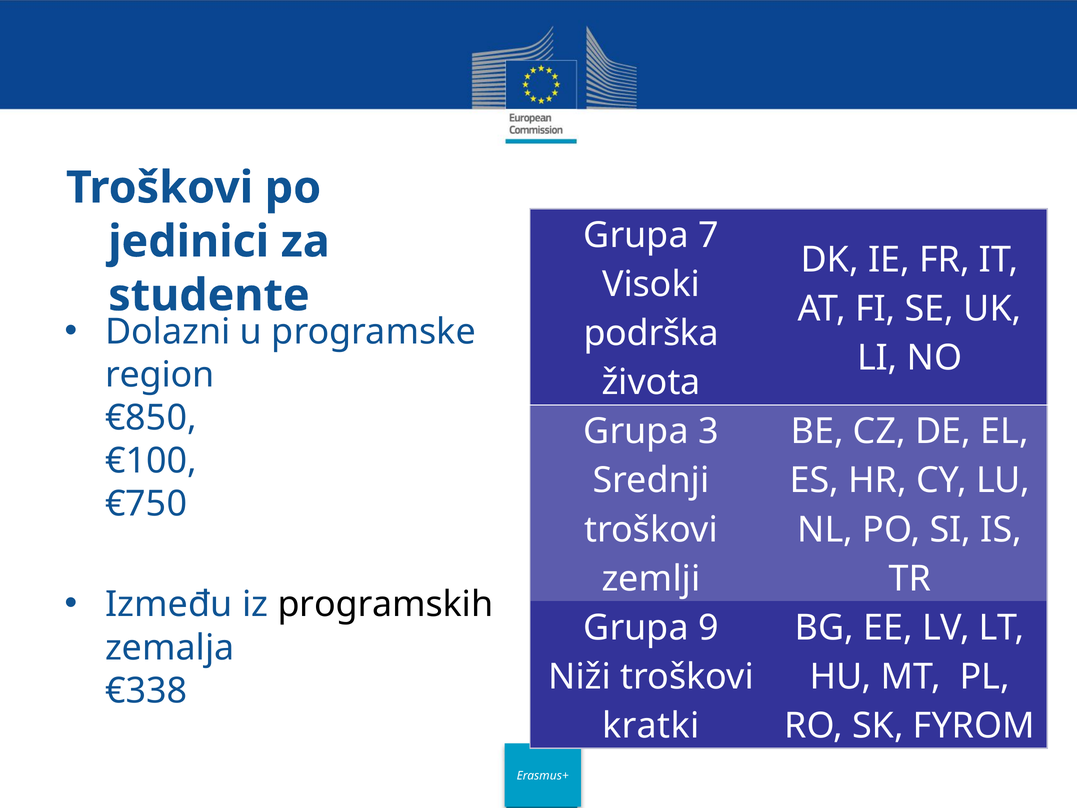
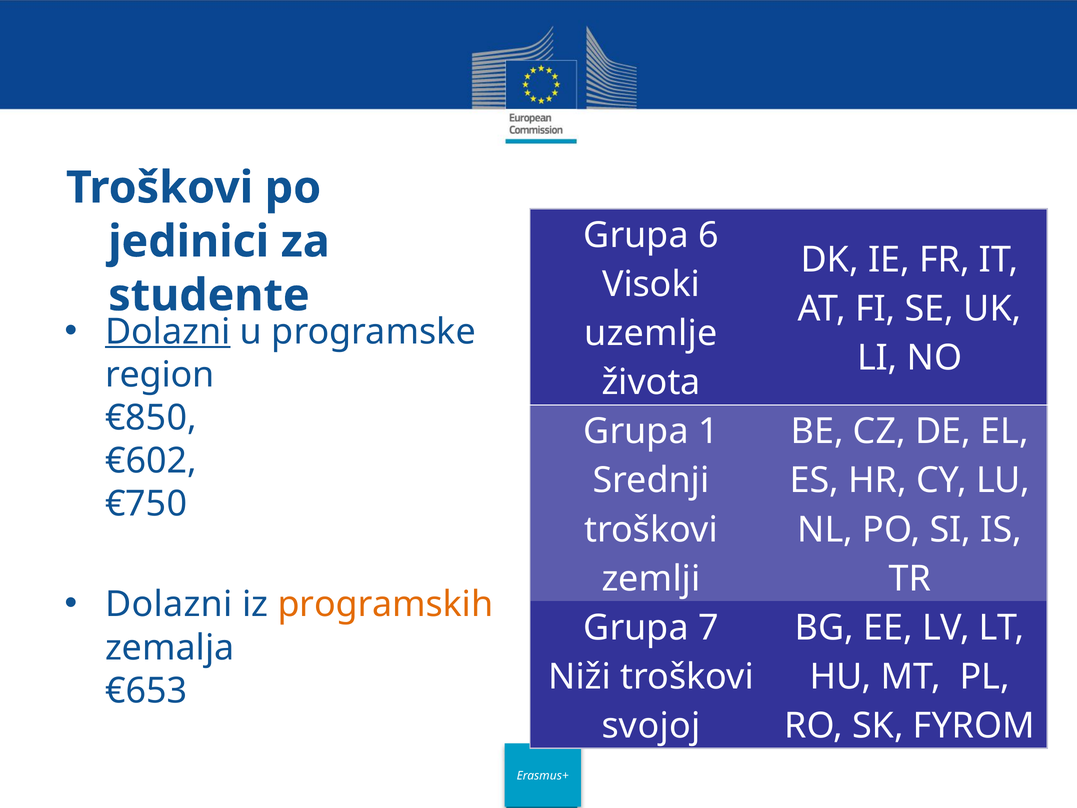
7: 7 -> 6
Dolazni at (168, 332) underline: none -> present
podrška: podrška -> uzemlje
3: 3 -> 1
€100: €100 -> €602
Između at (169, 604): Između -> Dolazni
programskih colour: black -> orange
9: 9 -> 7
€338: €338 -> €653
kratki: kratki -> svojoj
